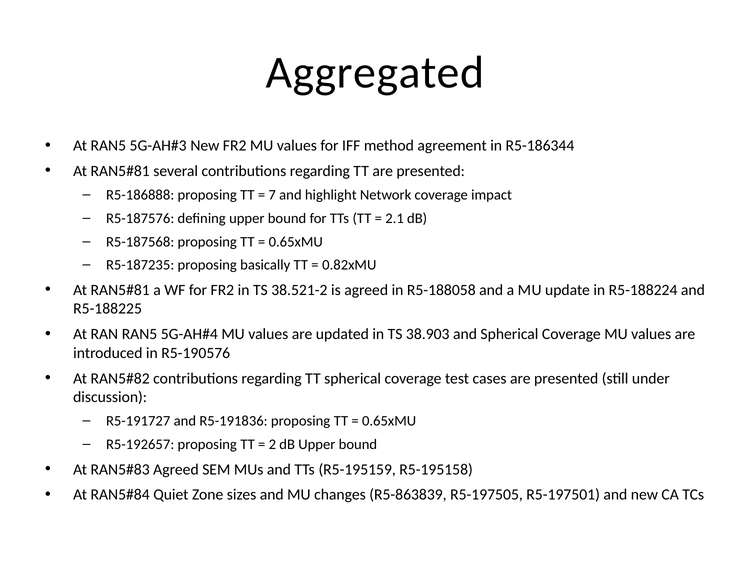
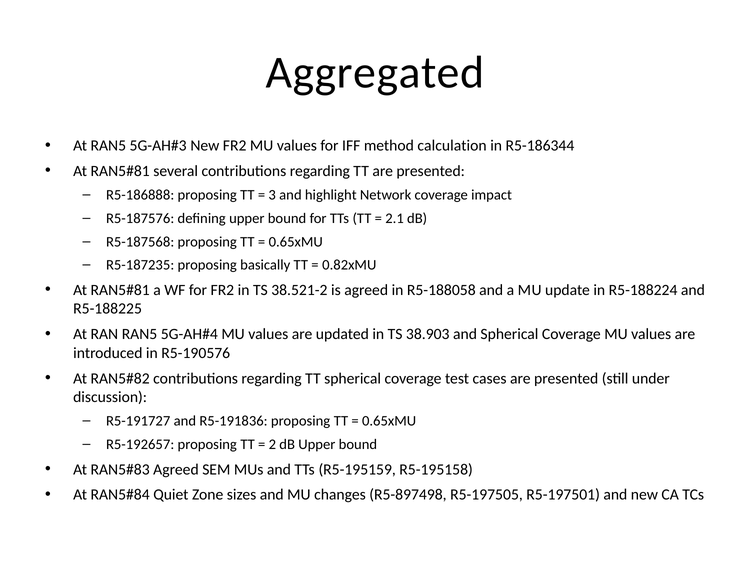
agreement: agreement -> calculation
7: 7 -> 3
R5-863839: R5-863839 -> R5-897498
